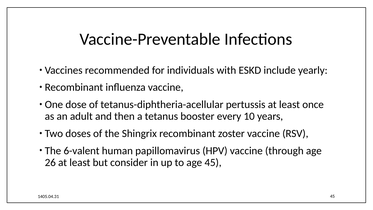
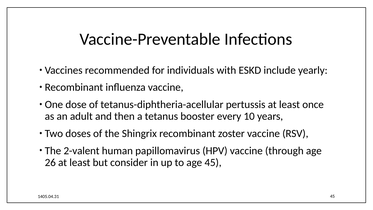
6-valent: 6-valent -> 2-valent
